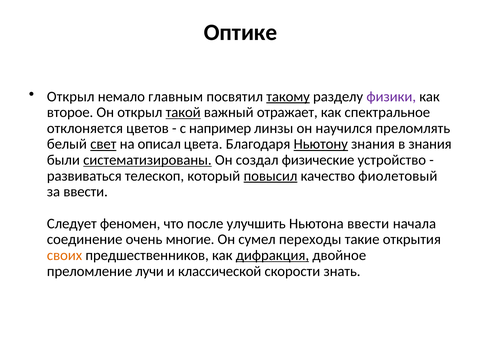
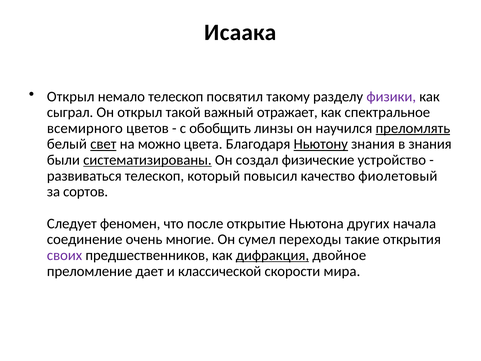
Оптике: Оптике -> Исаака
немало главным: главным -> телескоп
такому underline: present -> none
второе: второе -> сыграл
такой underline: present -> none
отклоняется: отклоняется -> всемирного
например: например -> обобщить
преломлять underline: none -> present
описал: описал -> можно
повысил underline: present -> none
за ввести: ввести -> сортов
улучшить: улучшить -> открытие
Ньютона ввести: ввести -> других
своих colour: orange -> purple
лучи: лучи -> дает
знать: знать -> мира
